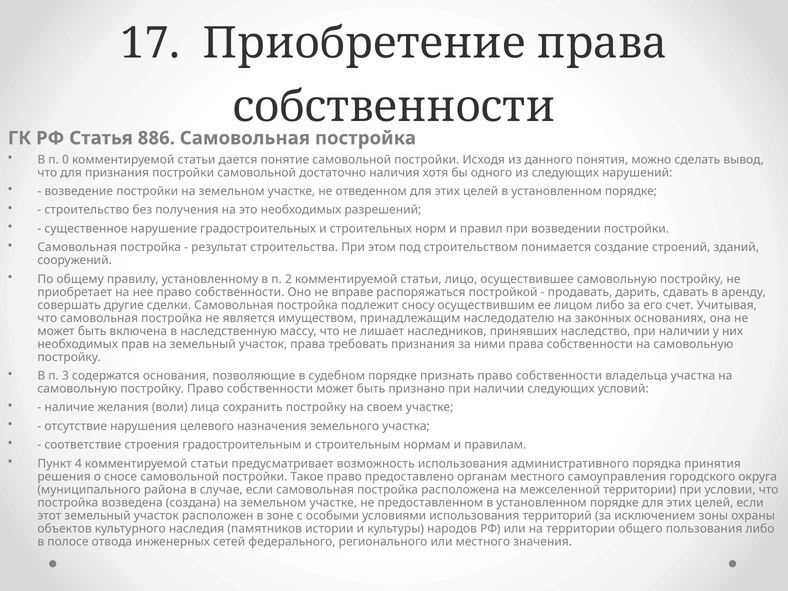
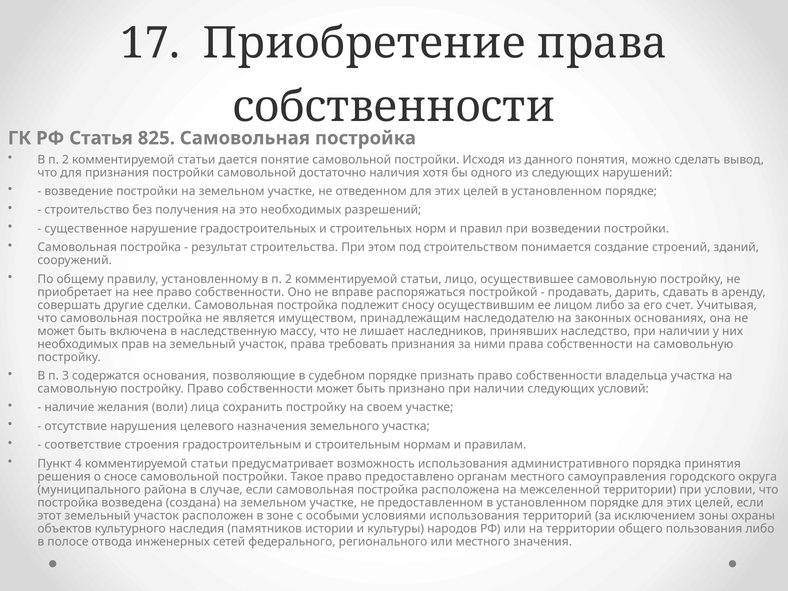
886: 886 -> 825
0 at (66, 160): 0 -> 2
